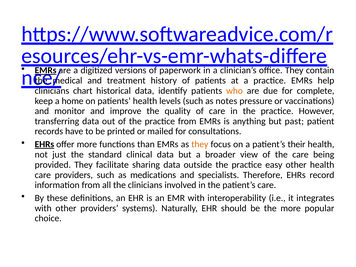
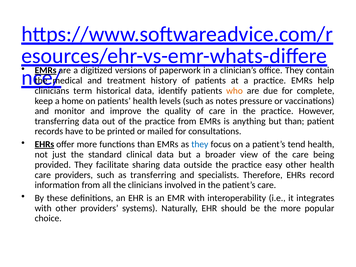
chart: chart -> term
but past: past -> than
they at (200, 144) colour: orange -> blue
their: their -> tend
as medications: medications -> transferring
